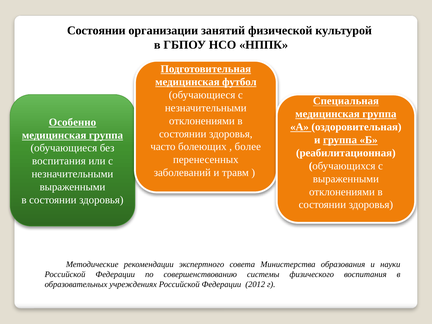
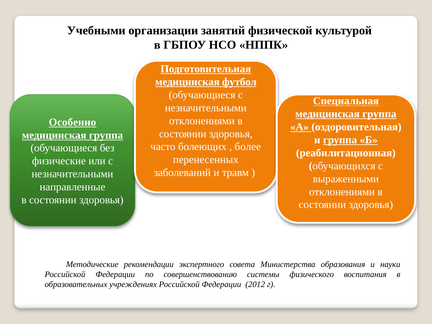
Состоянии at (96, 30): Состоянии -> Учебными
воспитания at (59, 161): воспитания -> физические
выраженными at (73, 187): выраженными -> направленные
